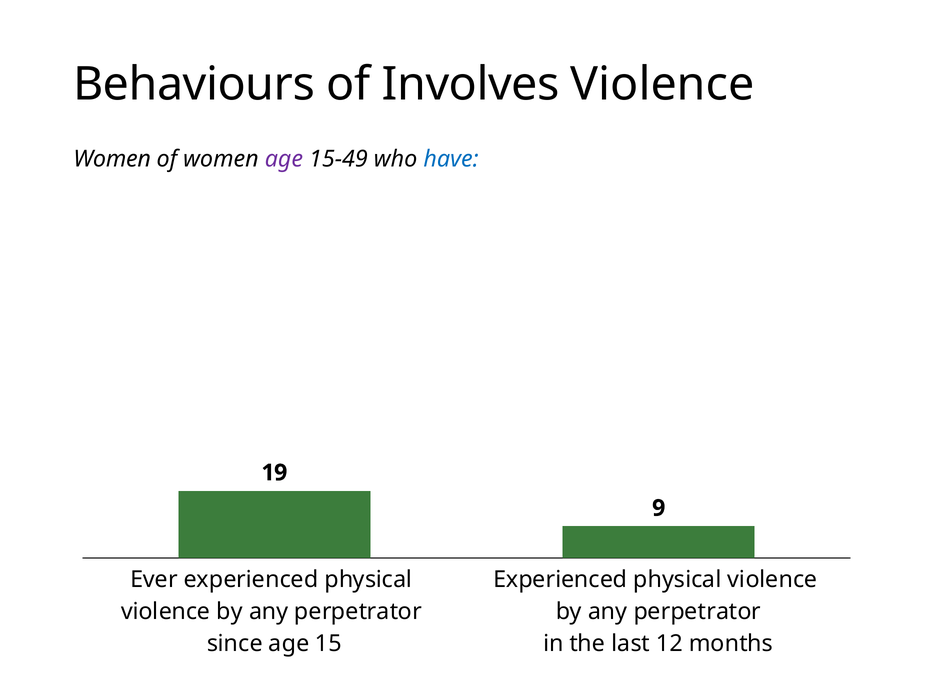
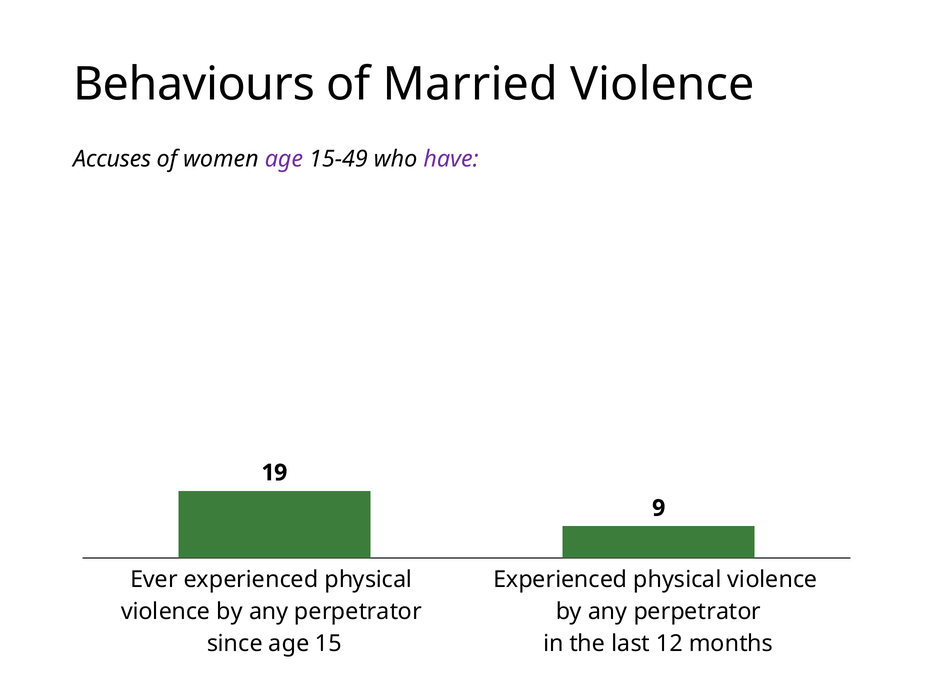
Involves: Involves -> Married
Women at (112, 159): Women -> Accuses
have colour: blue -> purple
